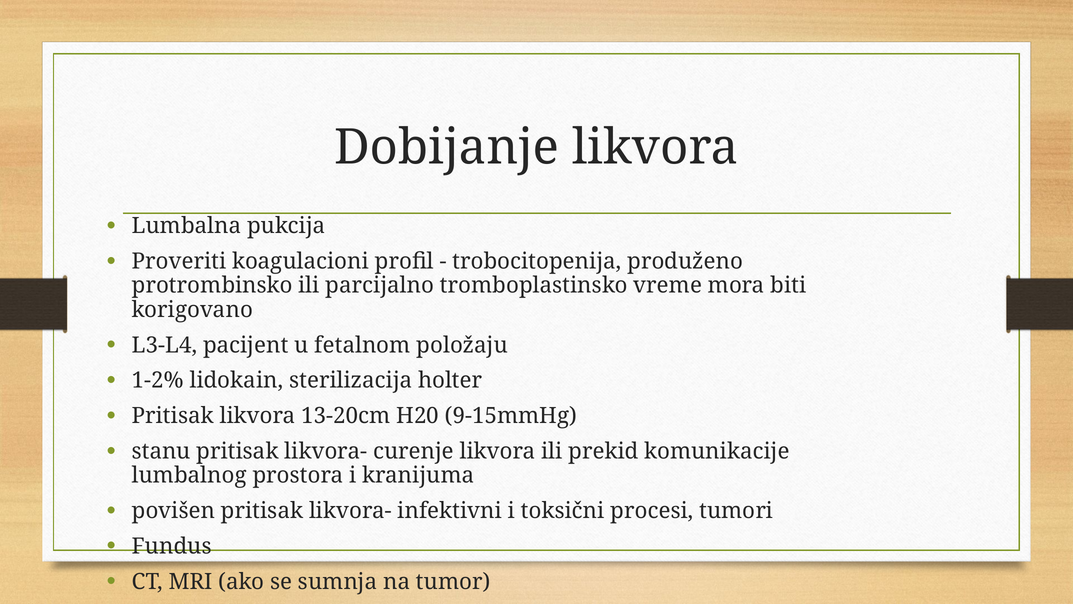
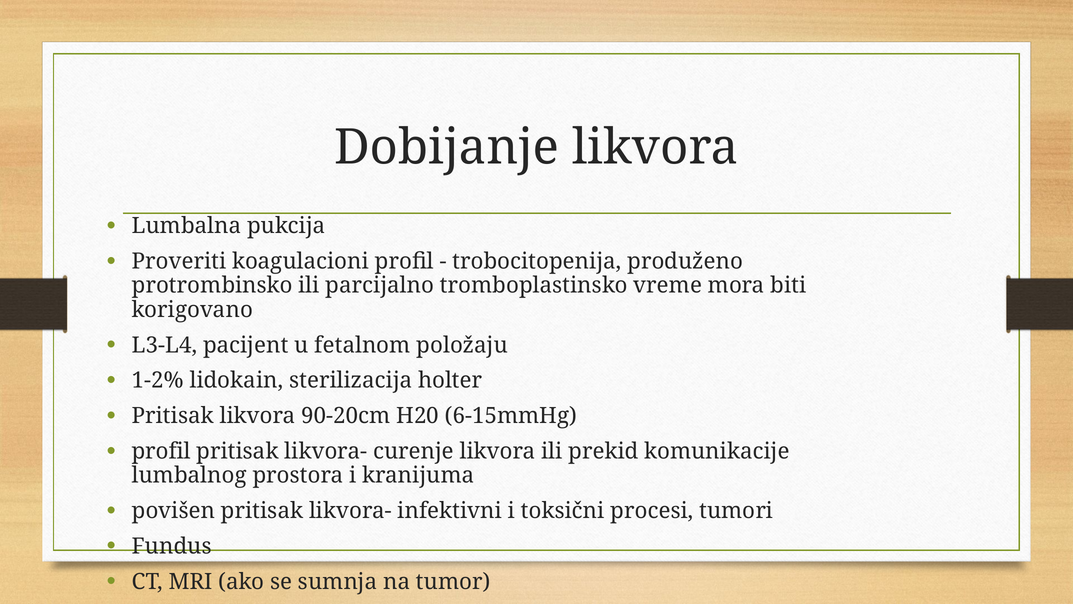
13-20cm: 13-20cm -> 90-20cm
9-15mmHg: 9-15mmHg -> 6-15mmHg
stanu at (161, 451): stanu -> profil
